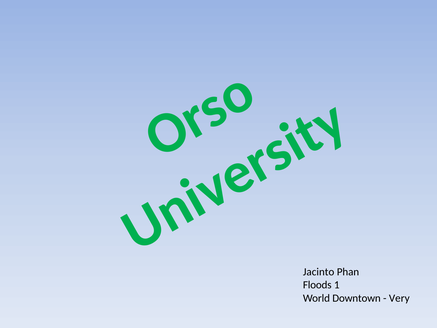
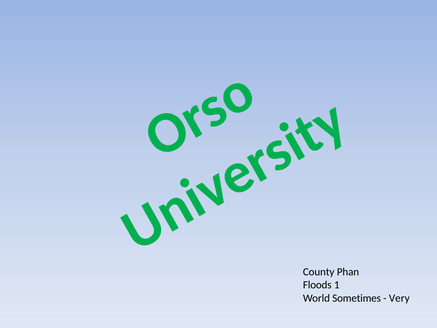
Jacinto: Jacinto -> County
Downtown: Downtown -> Sometimes
